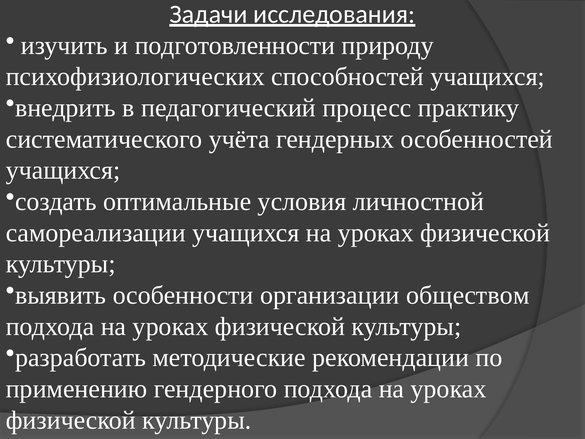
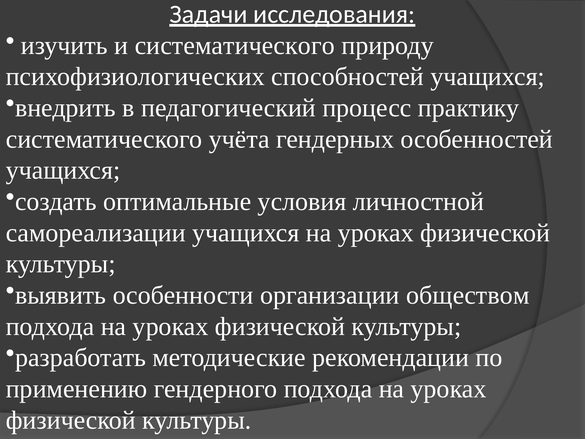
и подготовленности: подготовленности -> систематического
